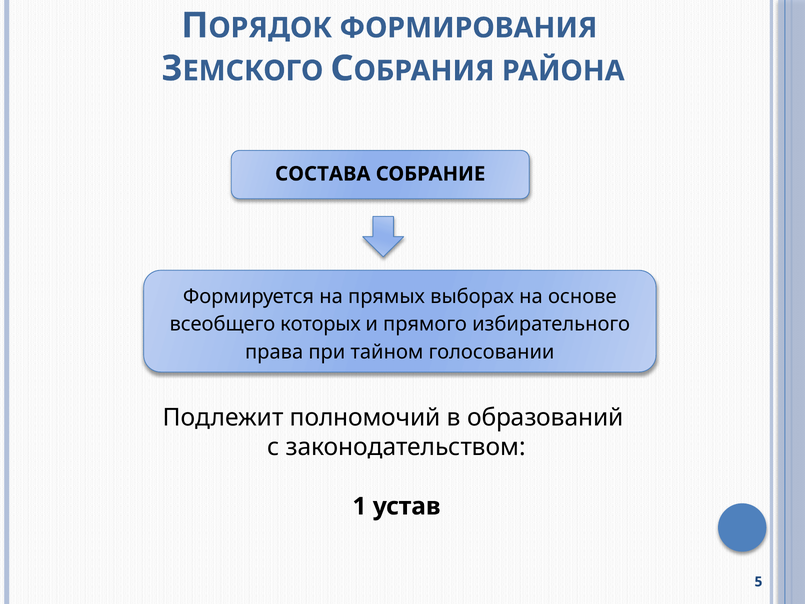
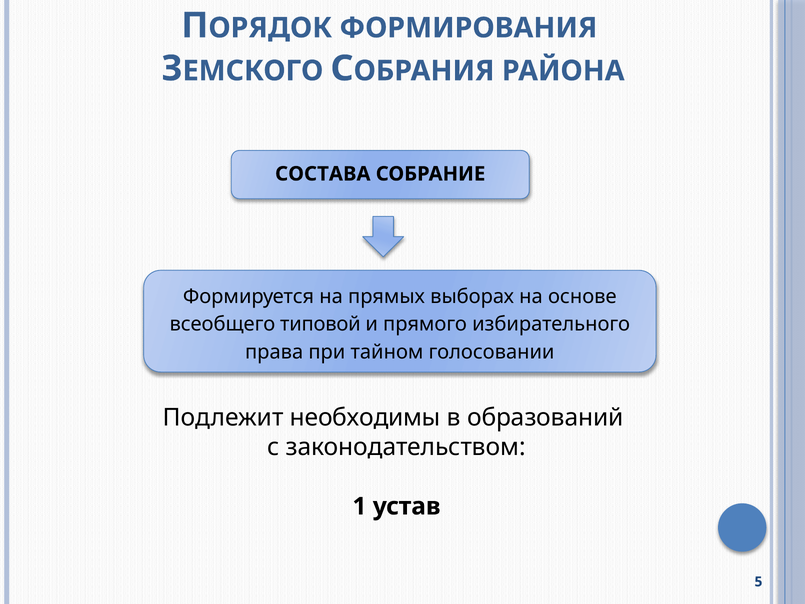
которых: которых -> типовой
полномочий: полномочий -> необходимы
